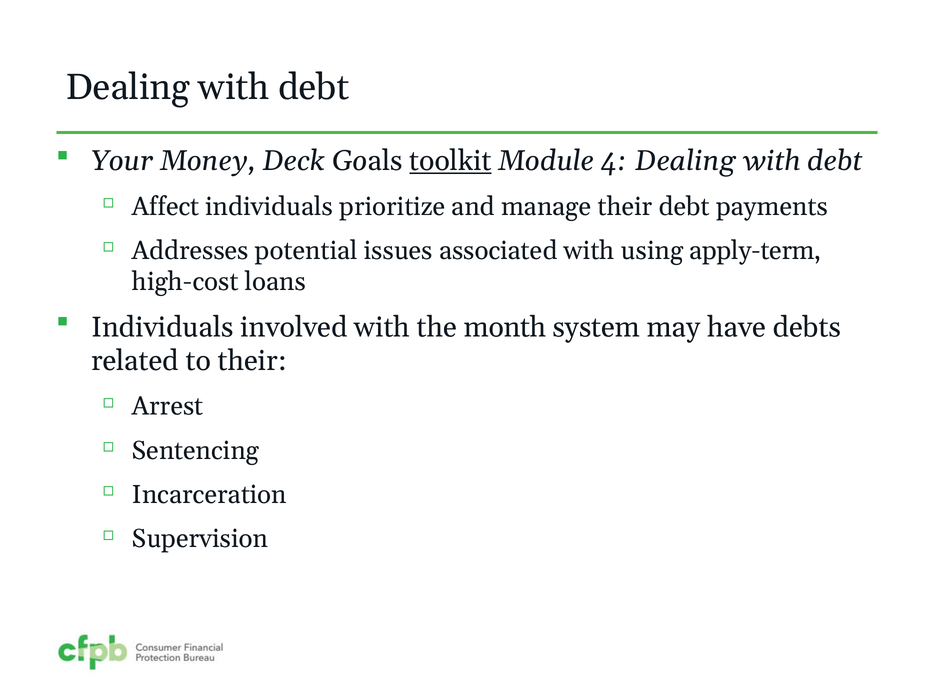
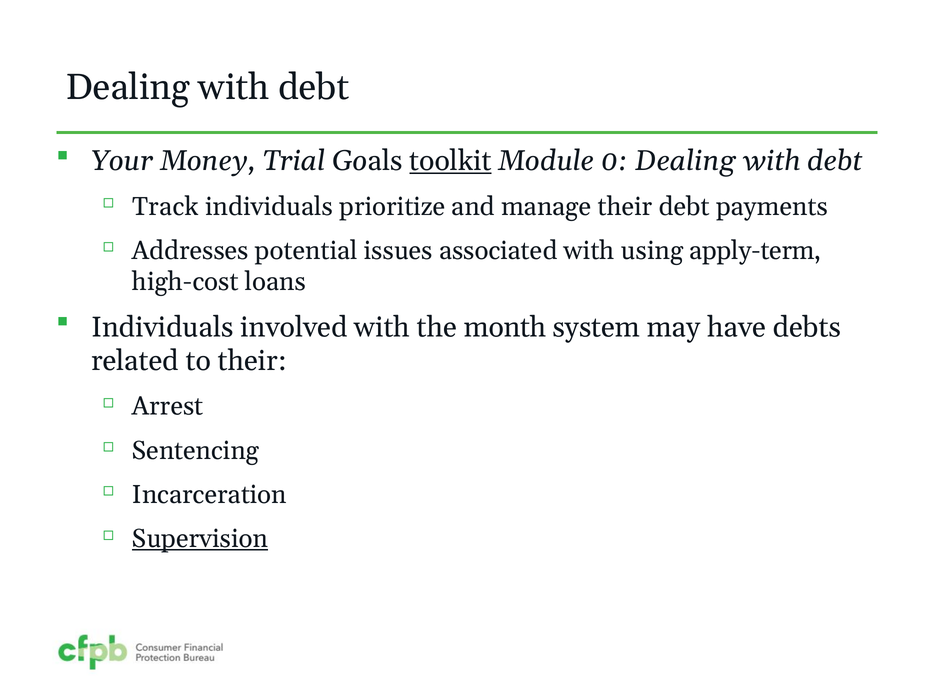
Deck: Deck -> Trial
4: 4 -> 0
Affect: Affect -> Track
Supervision underline: none -> present
